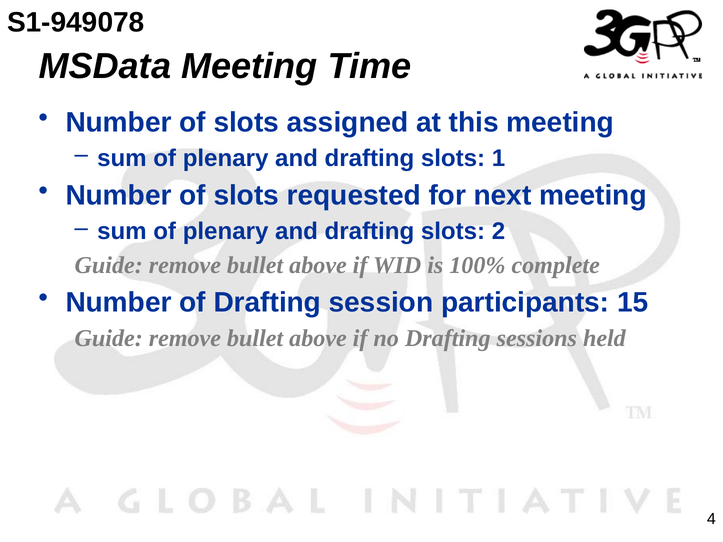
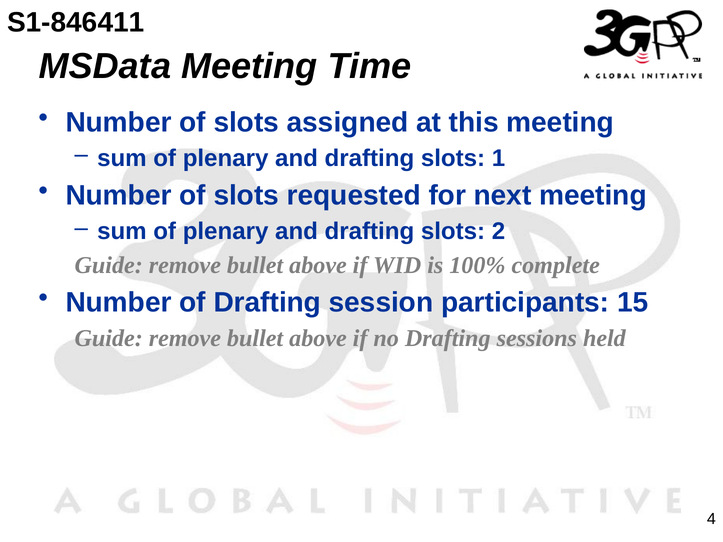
S1-949078: S1-949078 -> S1-846411
